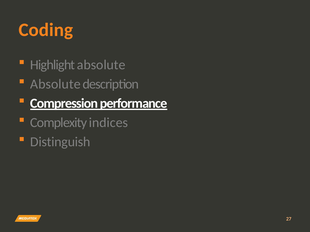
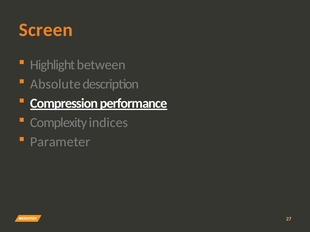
Coding: Coding -> Screen
Highlight absolute: absolute -> between
Distinguish: Distinguish -> Parameter
